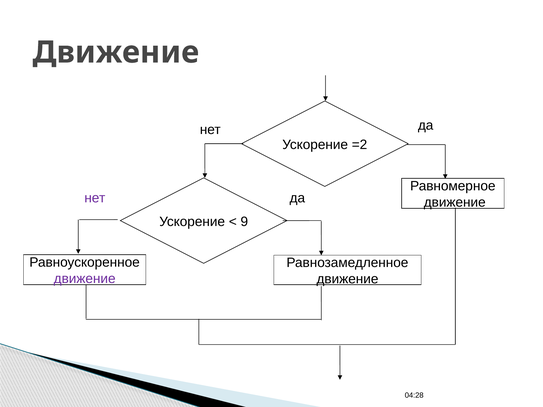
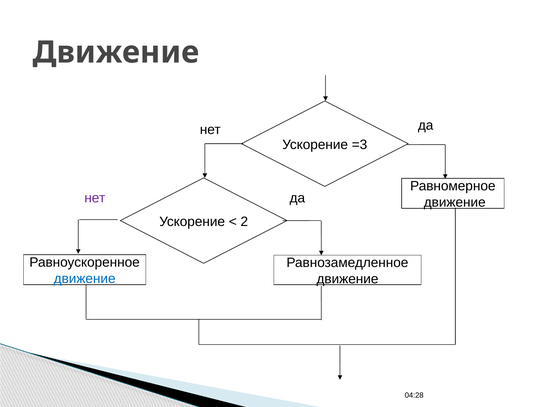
=2: =2 -> =3
9: 9 -> 2
движение at (85, 279) colour: purple -> blue
